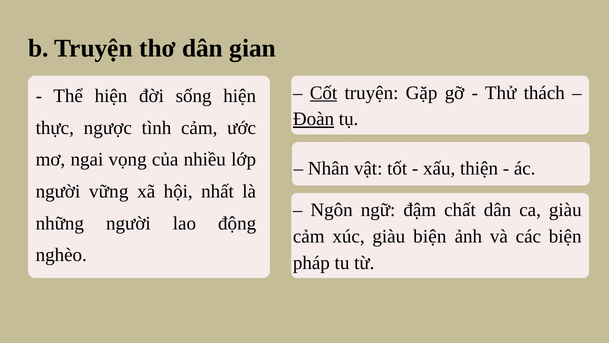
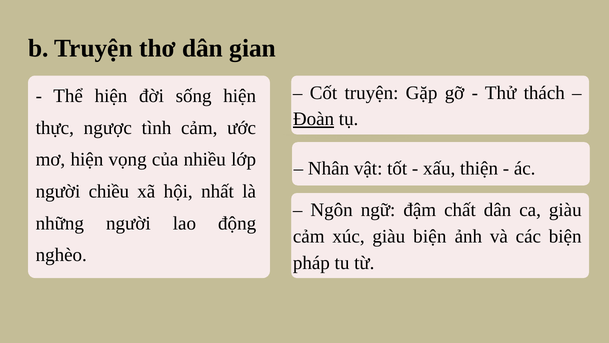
Cốt underline: present -> none
mơ ngai: ngai -> hiện
vững: vững -> chiều
